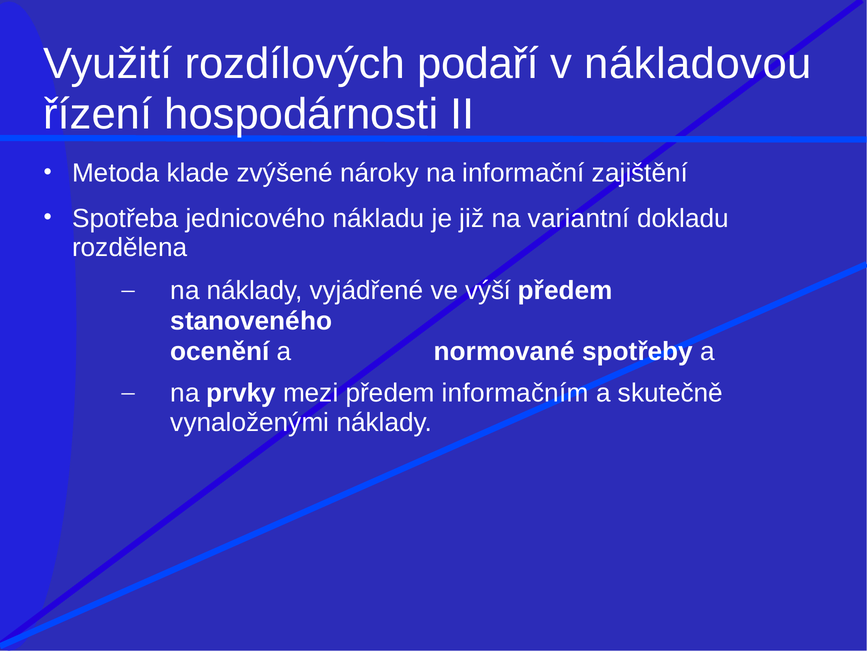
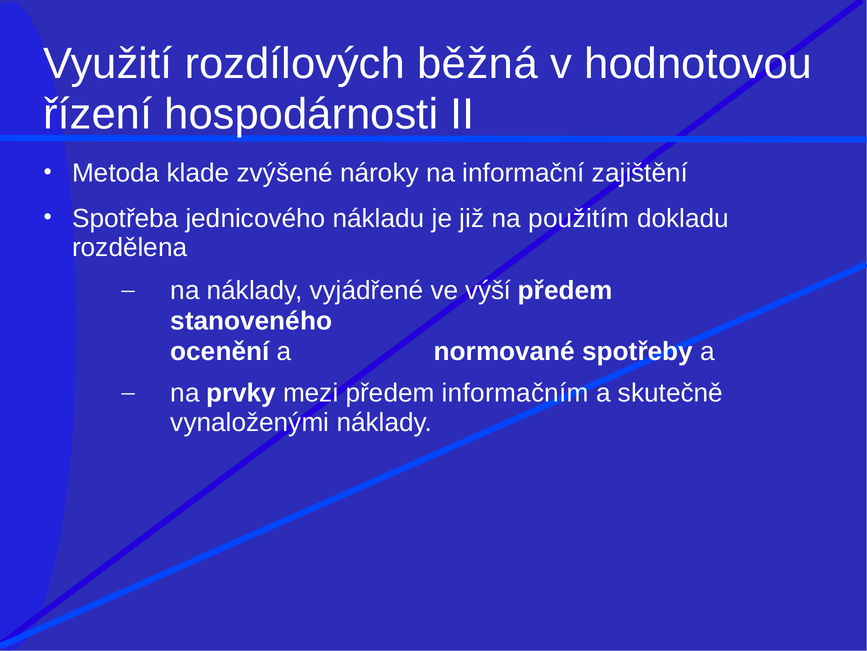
podaří: podaří -> běžná
nákladovou: nákladovou -> hodnotovou
variantní: variantní -> použitím
